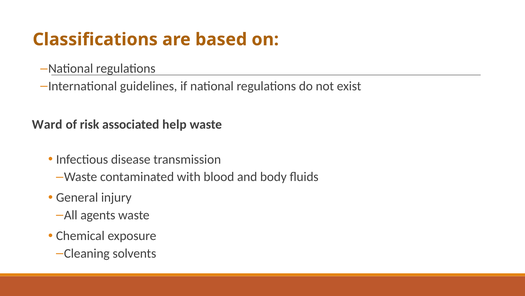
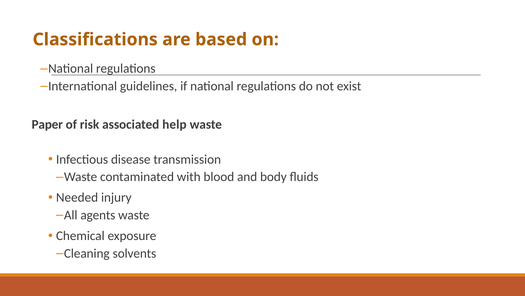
Ward: Ward -> Paper
General: General -> Needed
